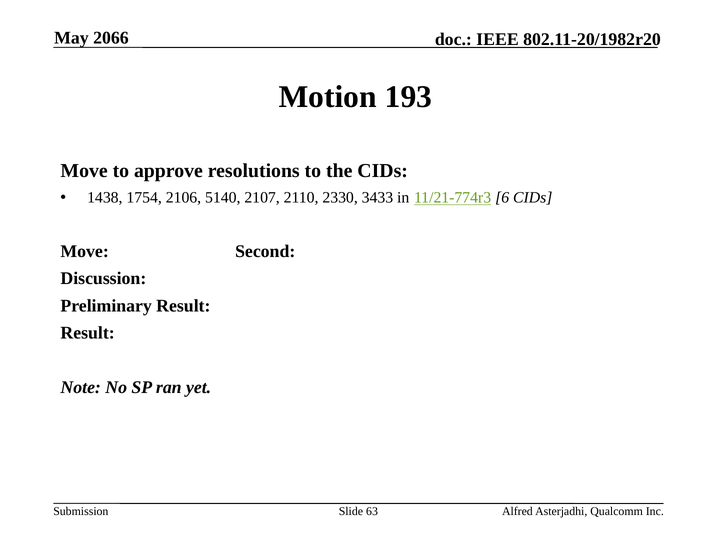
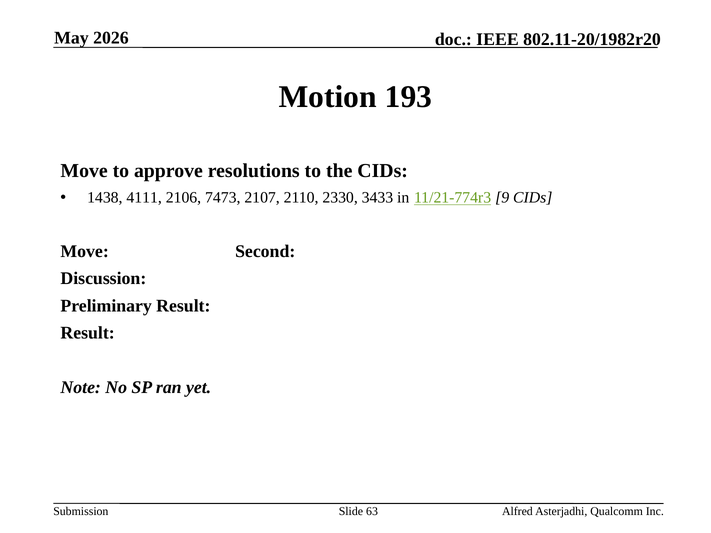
2066: 2066 -> 2026
1754: 1754 -> 4111
5140: 5140 -> 7473
6: 6 -> 9
